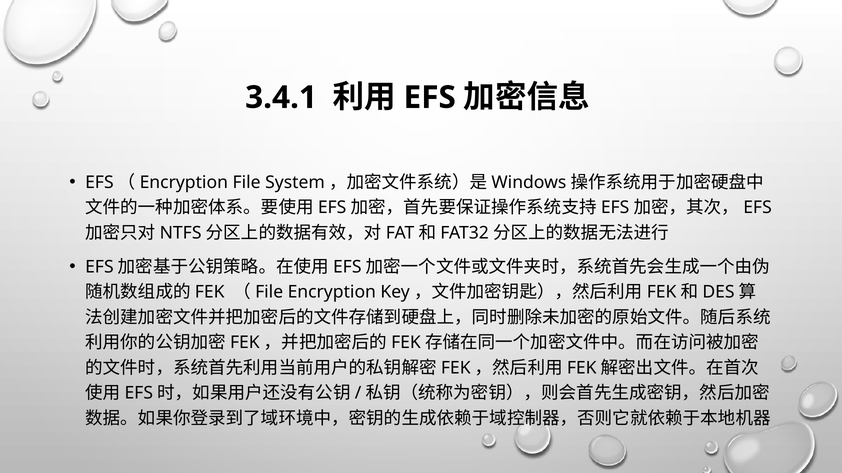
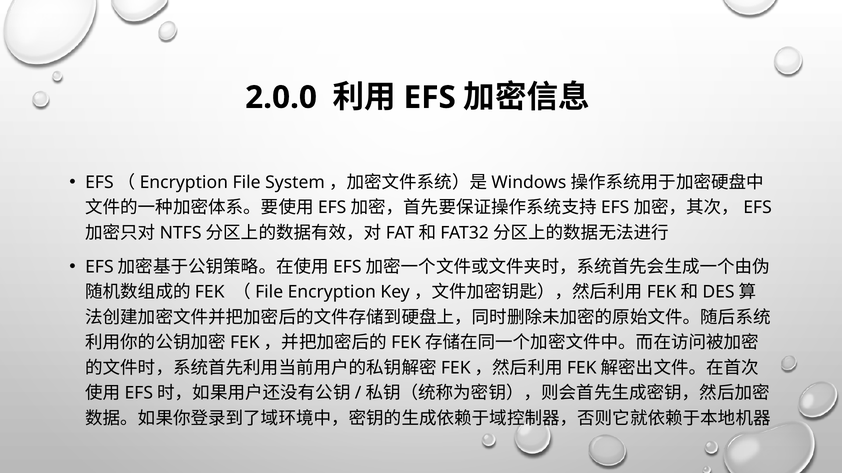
3.4.1: 3.4.1 -> 2.0.0
